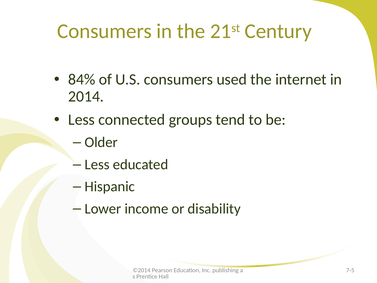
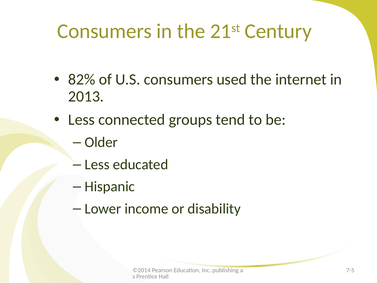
84%: 84% -> 82%
2014: 2014 -> 2013
